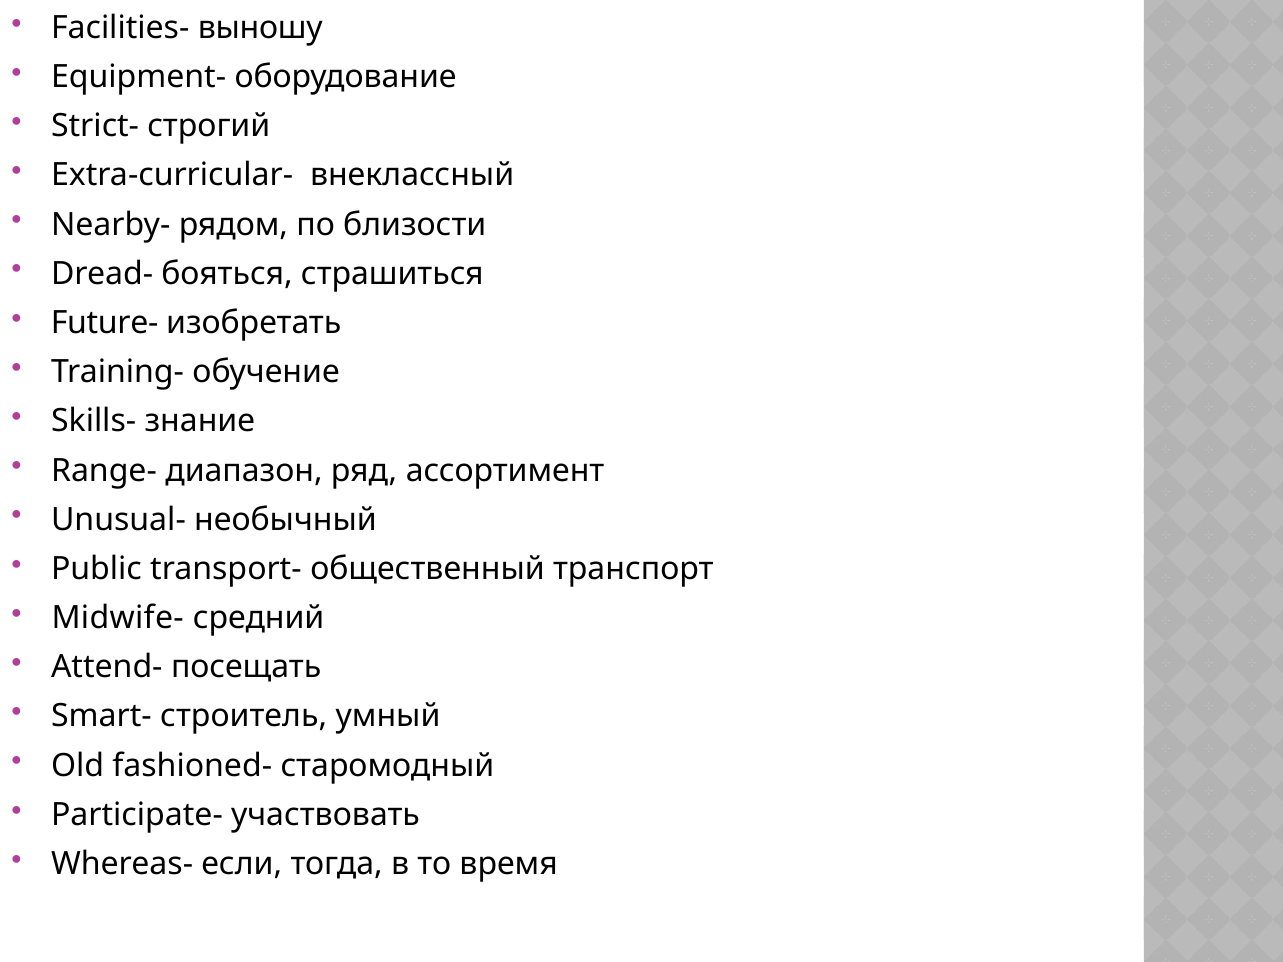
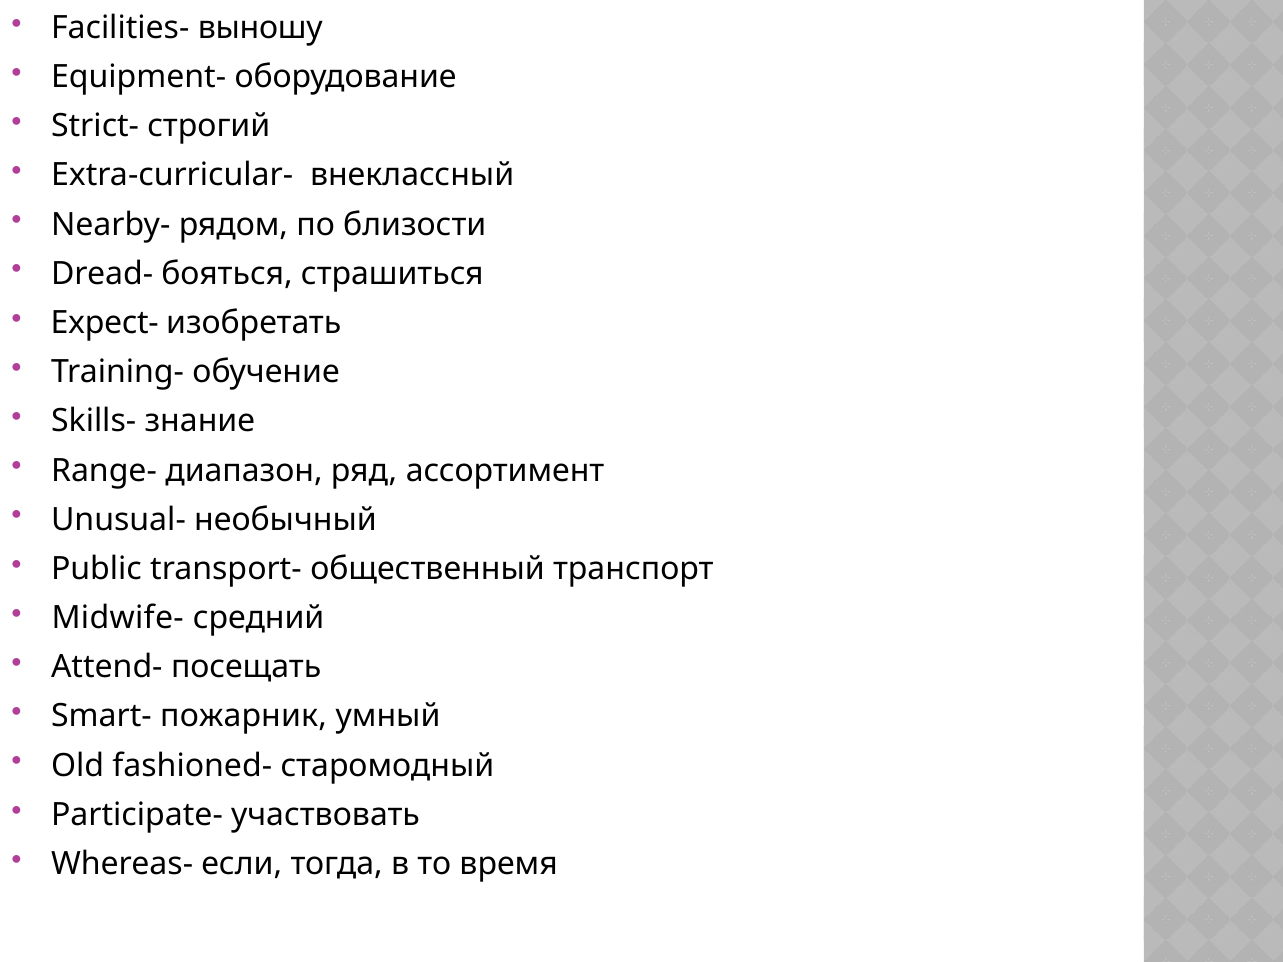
Future-: Future- -> Expect-
строитель: строитель -> пожарник
